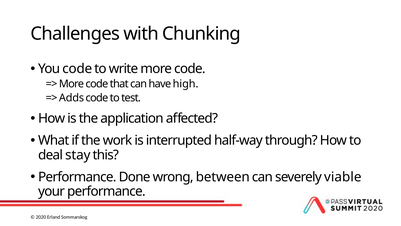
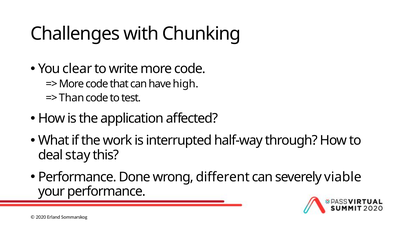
You code: code -> clear
Adds: Adds -> Than
between: between -> different
